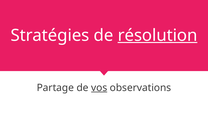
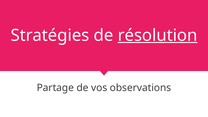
vos underline: present -> none
